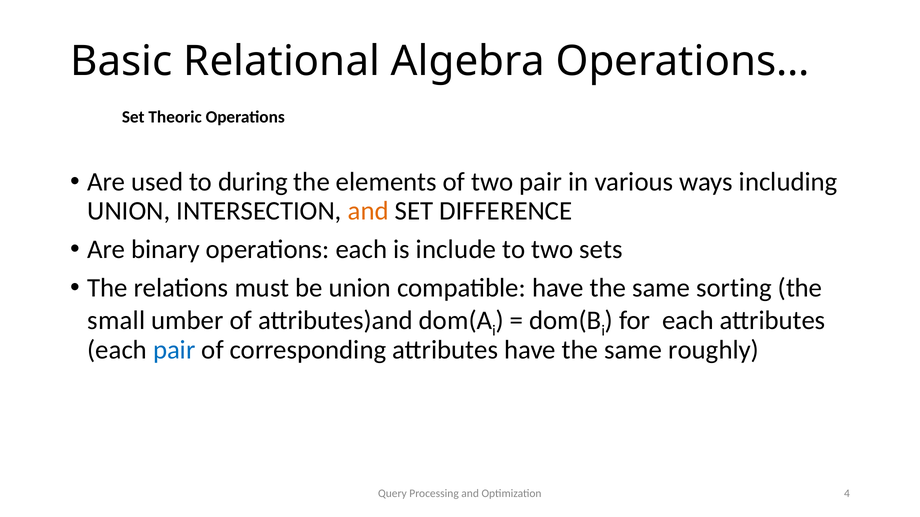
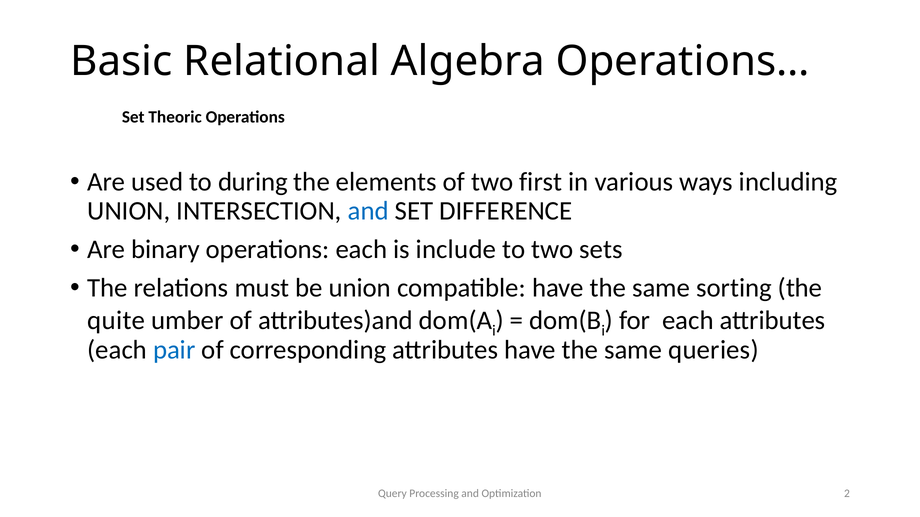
two pair: pair -> first
and at (368, 211) colour: orange -> blue
small: small -> quite
roughly: roughly -> queries
4: 4 -> 2
